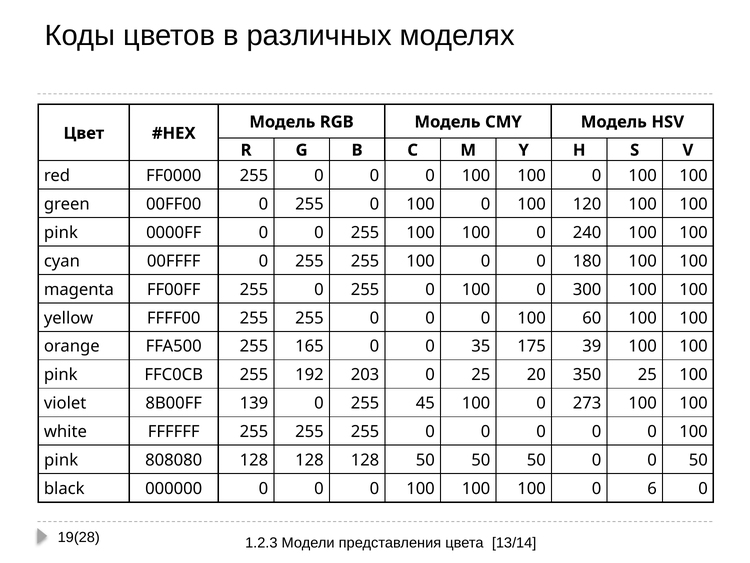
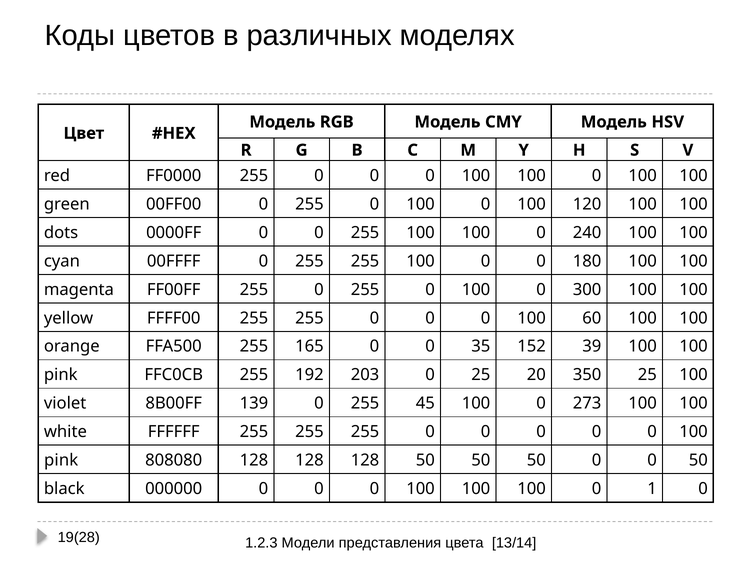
pink at (61, 232): pink -> dots
175: 175 -> 152
6: 6 -> 1
